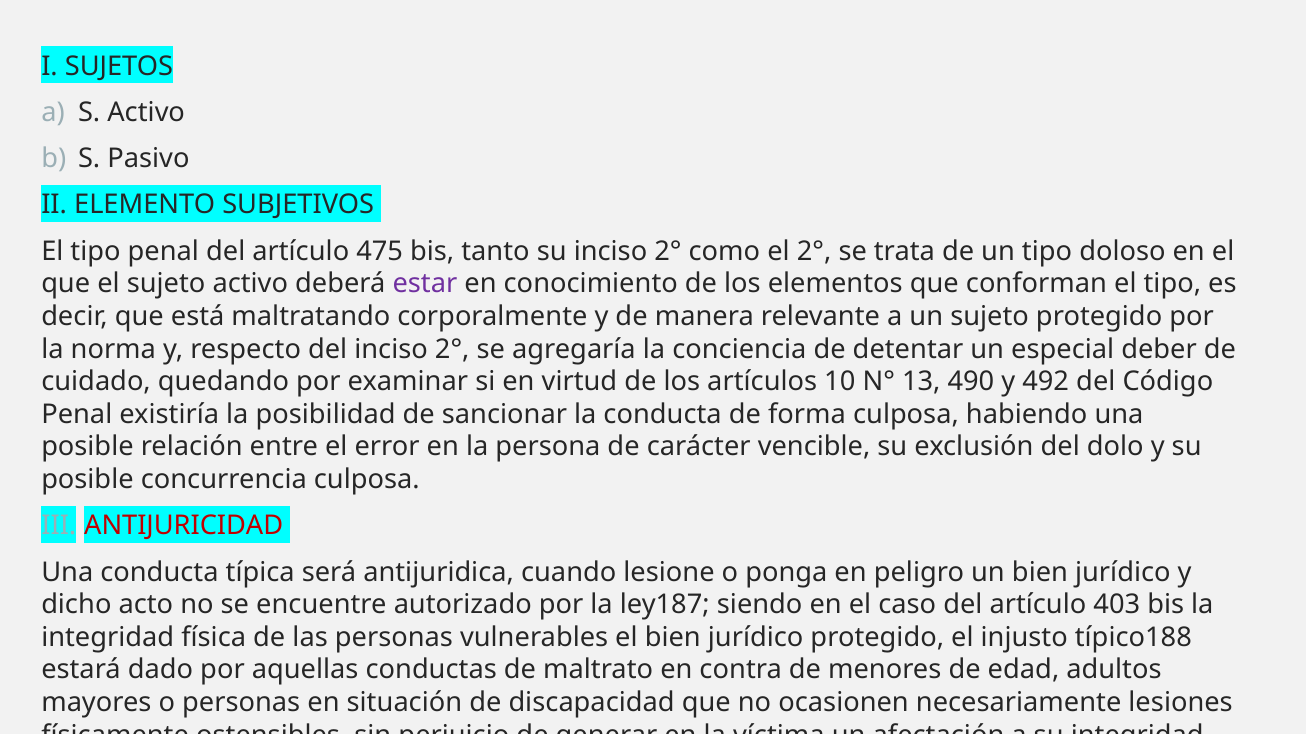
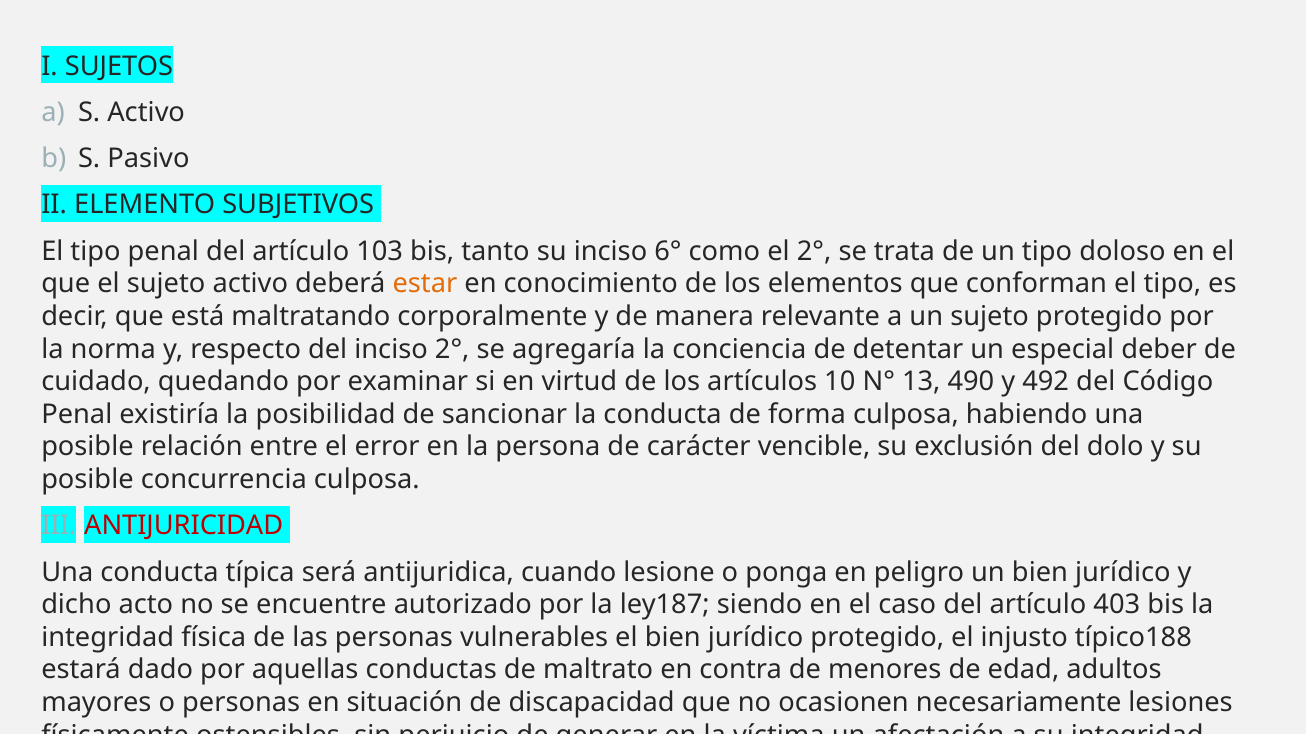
475: 475 -> 103
su inciso 2°: 2° -> 6°
estar colour: purple -> orange
